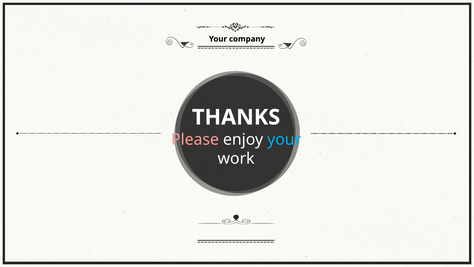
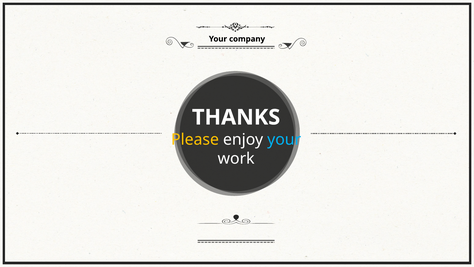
Please colour: pink -> yellow
